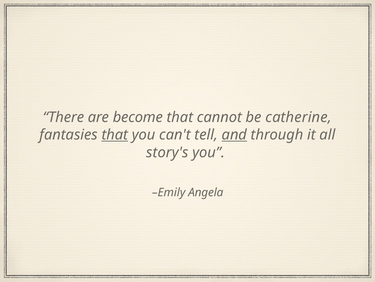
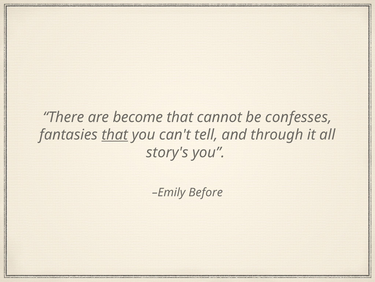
catherine: catherine -> confesses
and underline: present -> none
Angela: Angela -> Before
